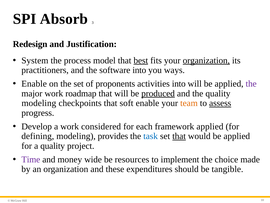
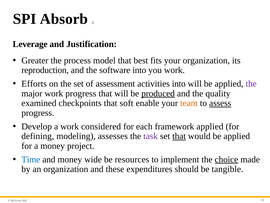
Redesign: Redesign -> Leverage
System: System -> Greater
best underline: present -> none
organization at (206, 60) underline: present -> none
practitioners: practitioners -> reproduction
you ways: ways -> work
Enable at (34, 84): Enable -> Efforts
proponents: proponents -> assessment
work roadmap: roadmap -> progress
modeling at (39, 103): modeling -> examined
provides: provides -> assesses
task colour: blue -> purple
a quality: quality -> money
Time colour: purple -> blue
choice underline: none -> present
